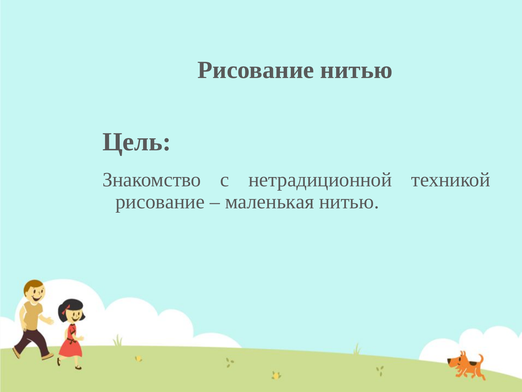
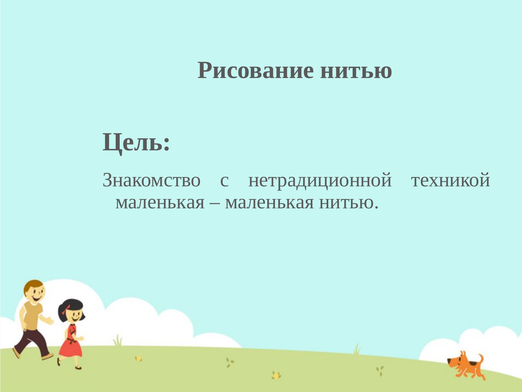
рисование at (160, 202): рисование -> маленькая
